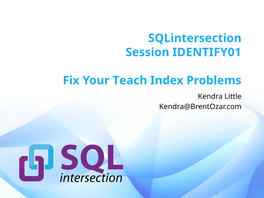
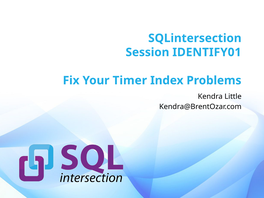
Teach: Teach -> Timer
